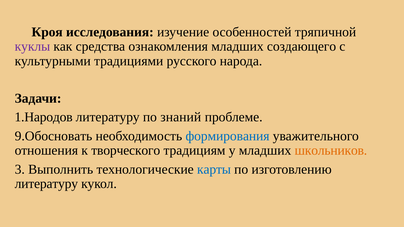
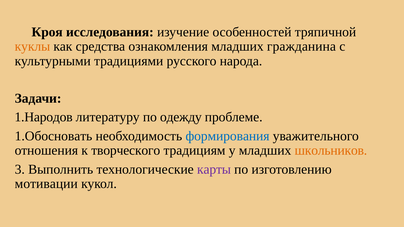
куклы colour: purple -> orange
создающего: создающего -> гражданина
знаний: знаний -> одежду
9.Обосновать: 9.Обосновать -> 1.Обосновать
карты colour: blue -> purple
литературу at (46, 184): литературу -> мотивации
